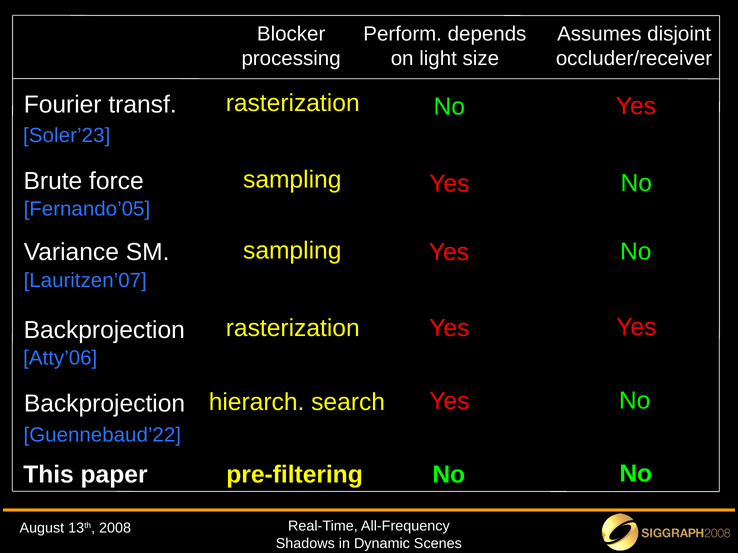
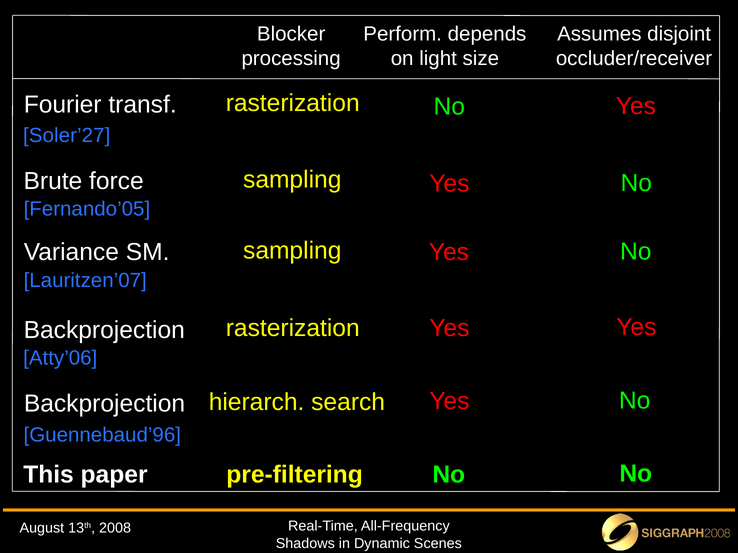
Soler’23: Soler’23 -> Soler’27
Guennebaud’22: Guennebaud’22 -> Guennebaud’96
